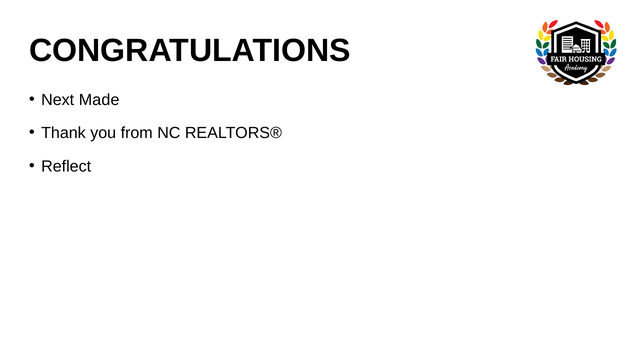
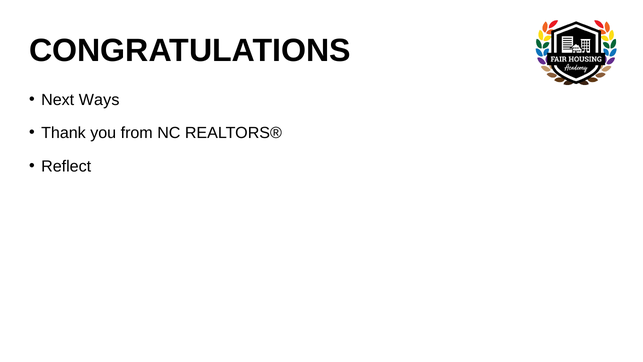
Made: Made -> Ways
